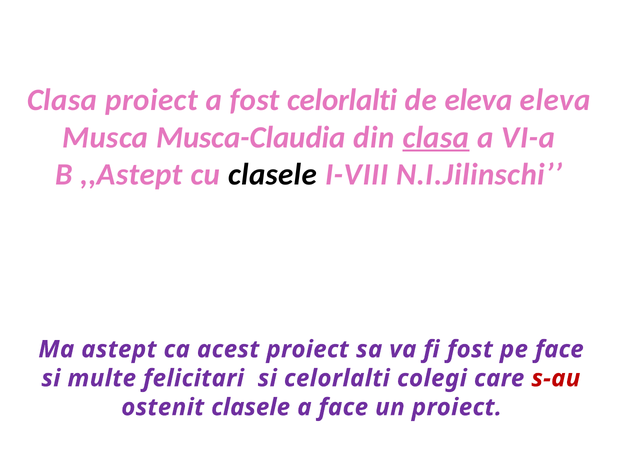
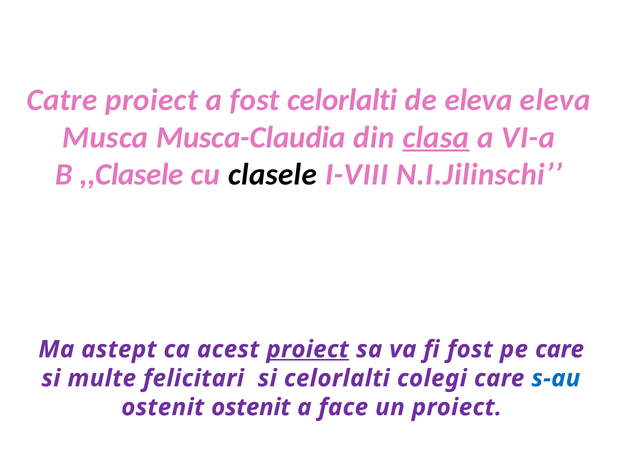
Clasa at (62, 100): Clasa -> Catre
,,Astept: ,,Astept -> ,,Clasele
proiect at (308, 349) underline: none -> present
pe face: face -> care
s-au colour: red -> blue
ostenit clasele: clasele -> ostenit
